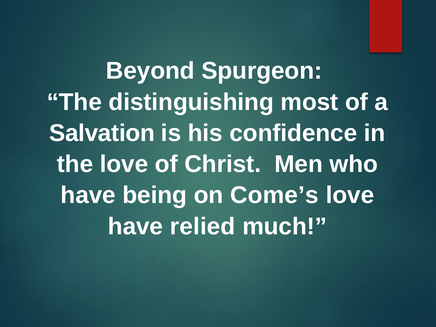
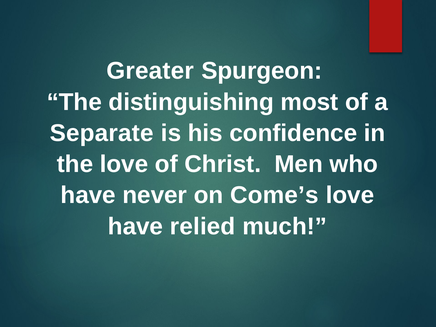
Beyond: Beyond -> Greater
Salvation: Salvation -> Separate
being: being -> never
